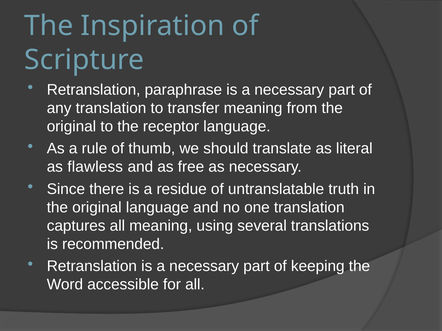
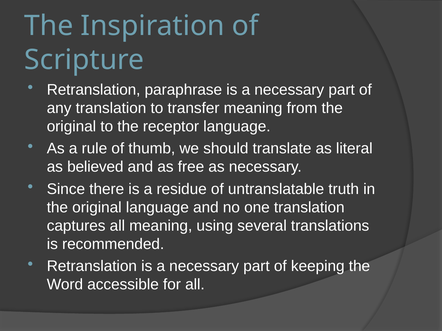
flawless: flawless -> believed
